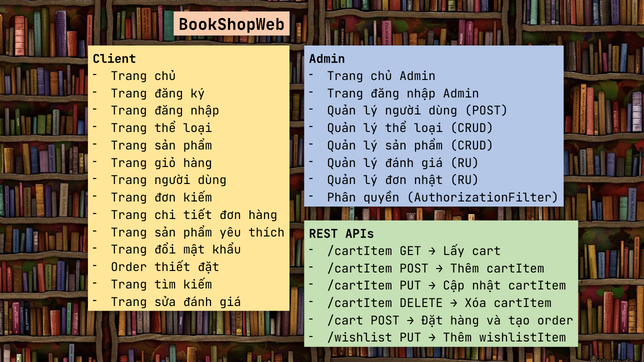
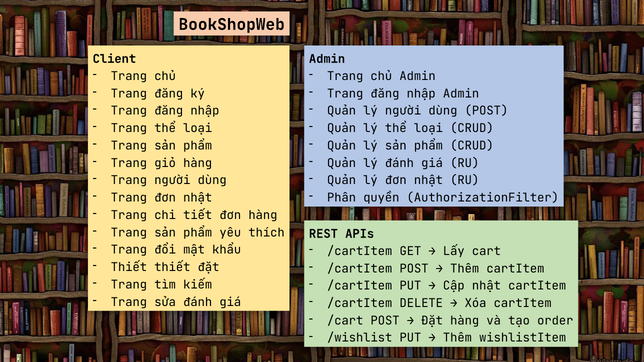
Trang đơn kiếm: kiếm -> nhật
Order at (129, 267): Order -> Thiết
